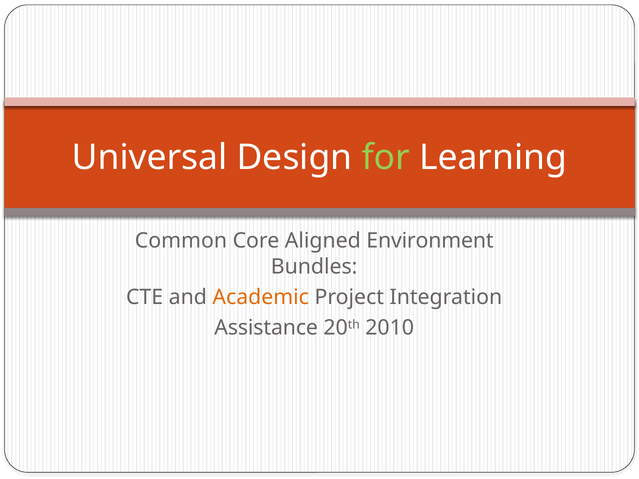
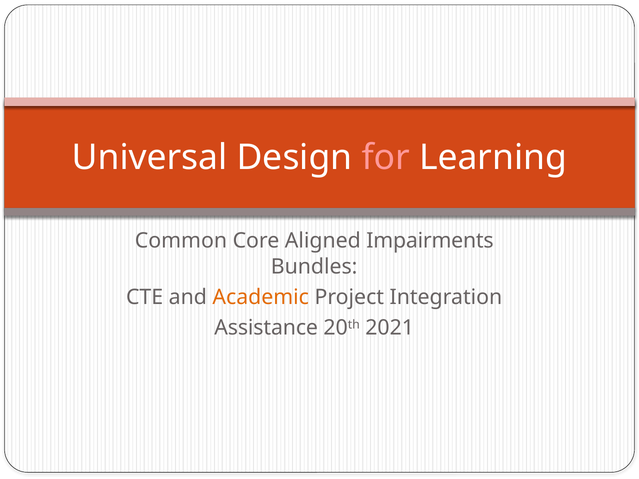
for colour: light green -> pink
Environment: Environment -> Impairments
2010: 2010 -> 2021
